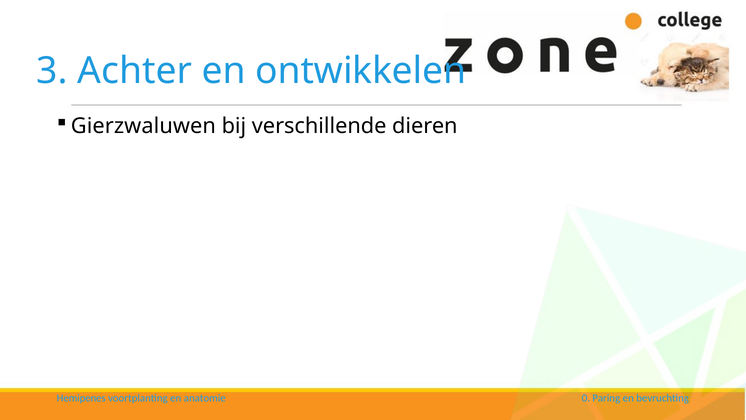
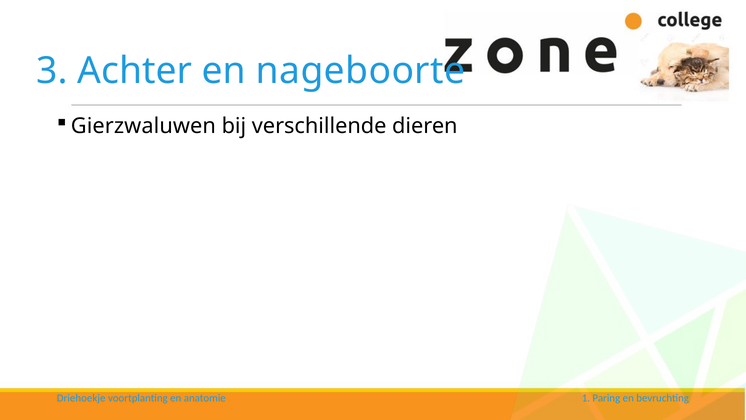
ontwikkelen: ontwikkelen -> nageboorte
Hemipenes: Hemipenes -> Driehoekje
0: 0 -> 1
